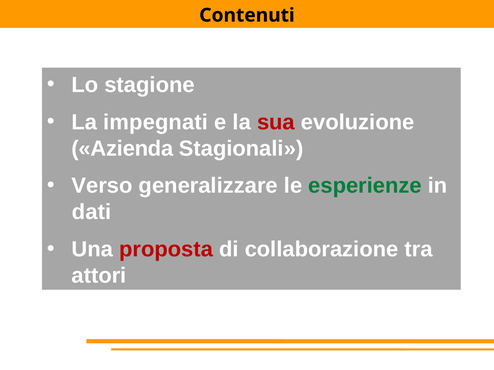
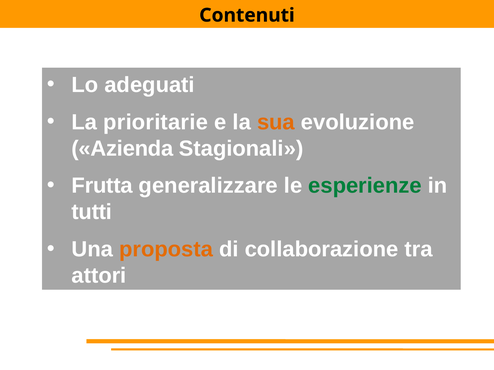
stagione: stagione -> adeguati
impegnati: impegnati -> prioritarie
sua colour: red -> orange
Verso: Verso -> Frutta
dati: dati -> tutti
proposta colour: red -> orange
